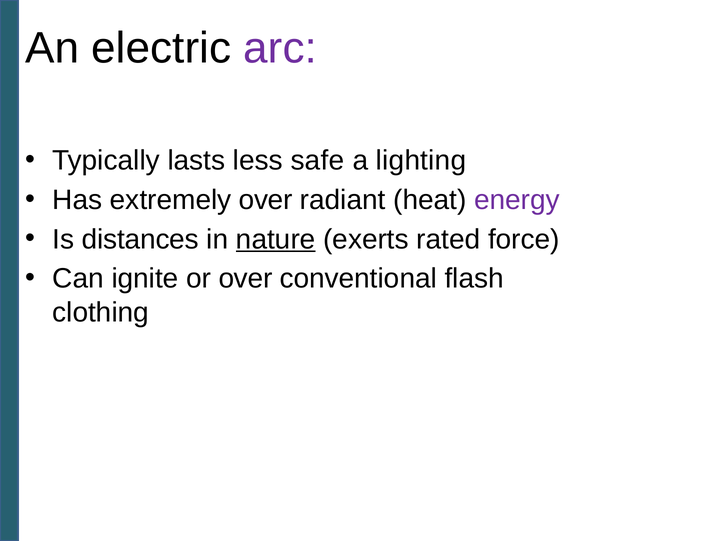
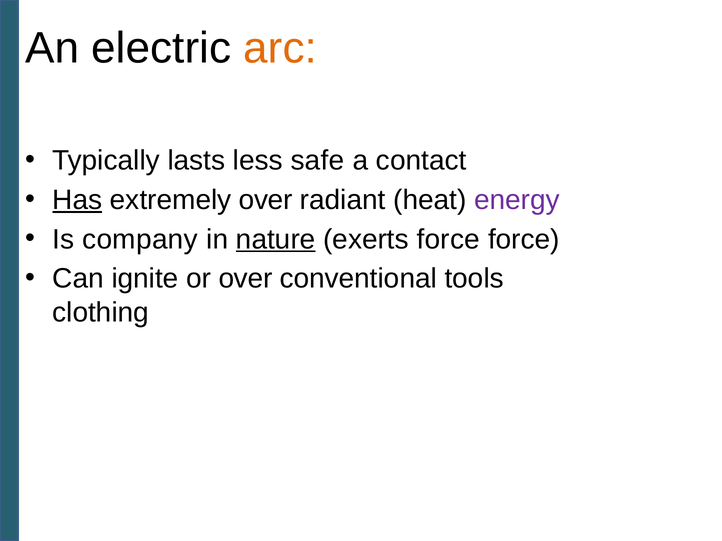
arc colour: purple -> orange
lighting: lighting -> contact
Has underline: none -> present
distances: distances -> company
exerts rated: rated -> force
flash: flash -> tools
